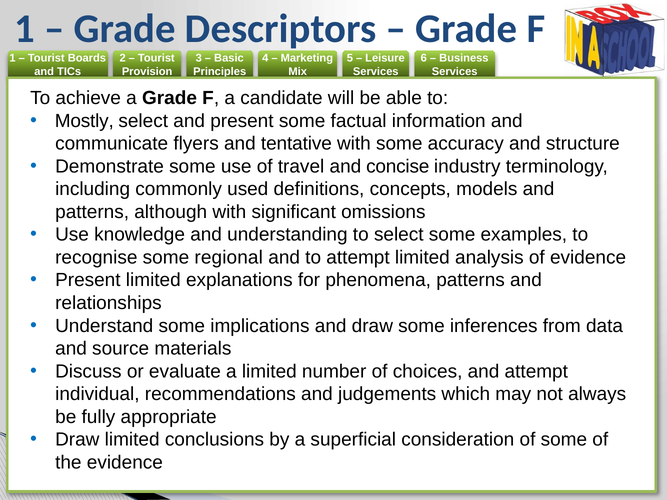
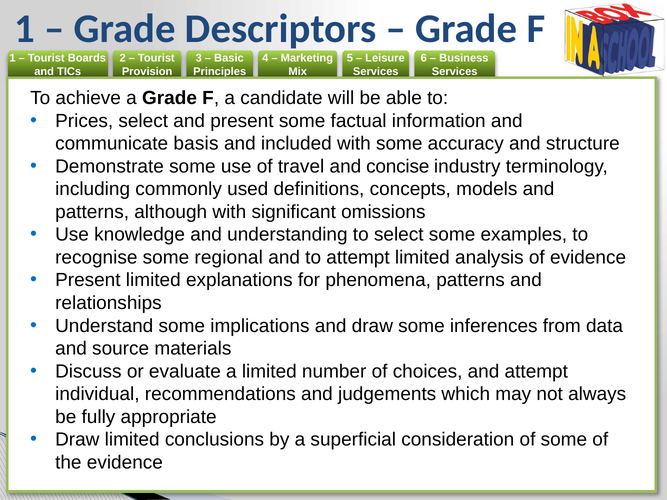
Mostly: Mostly -> Prices
flyers: flyers -> basis
tentative: tentative -> included
